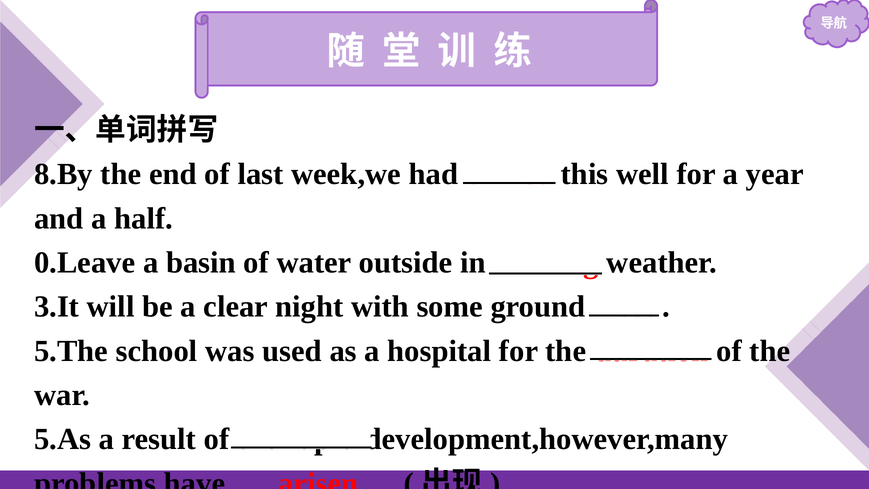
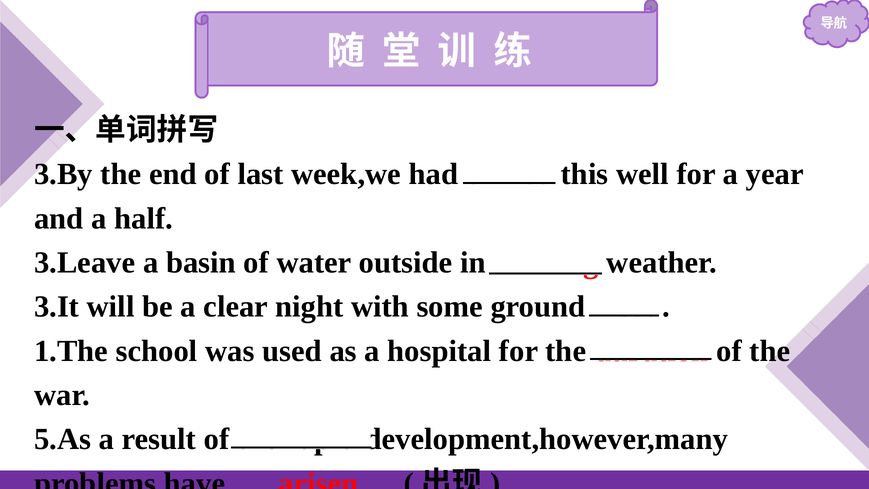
8.By: 8.By -> 3.By
0.Leave: 0.Leave -> 3.Leave
5.The: 5.The -> 1.The
